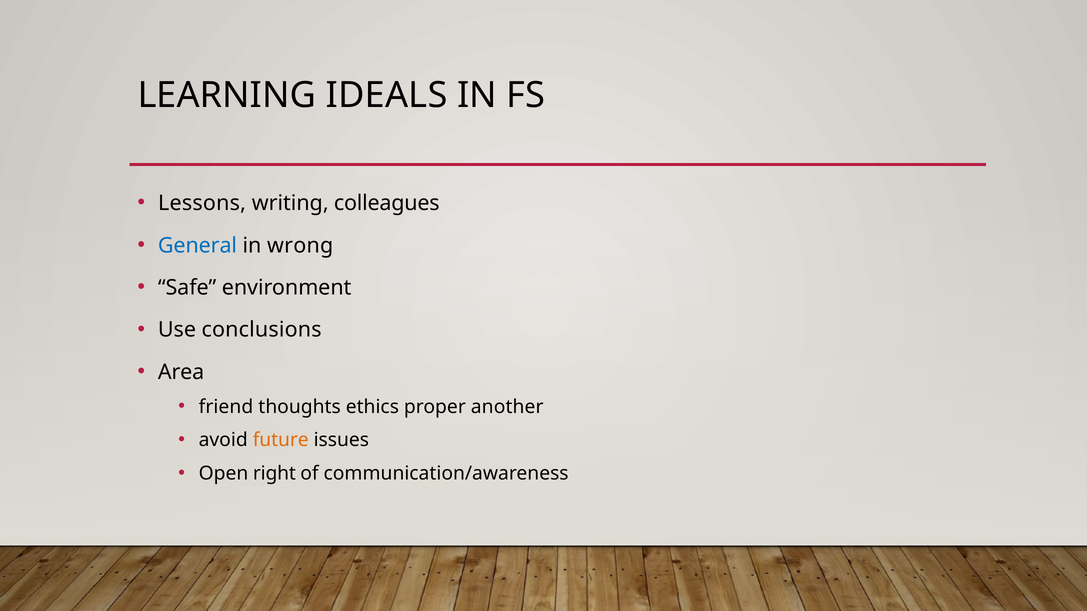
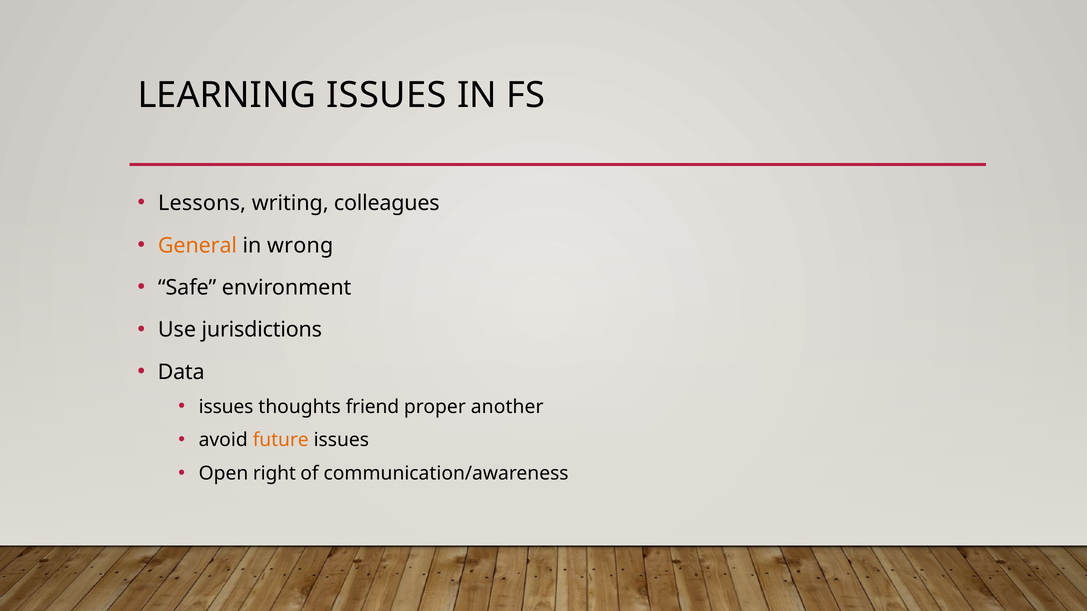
LEARNING IDEALS: IDEALS -> ISSUES
General colour: blue -> orange
conclusions: conclusions -> jurisdictions
Area: Area -> Data
friend at (226, 407): friend -> issues
ethics: ethics -> friend
